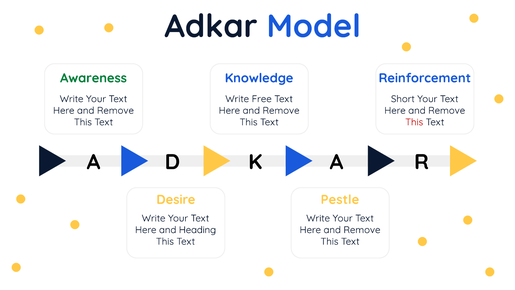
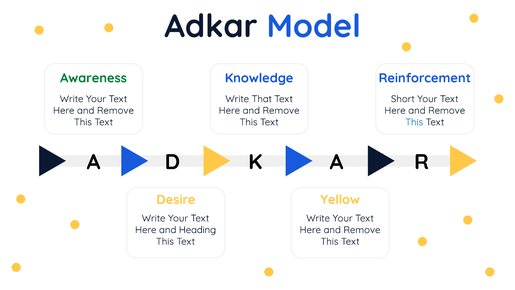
Free: Free -> That
This at (414, 122) colour: red -> blue
Pestle: Pestle -> Yellow
